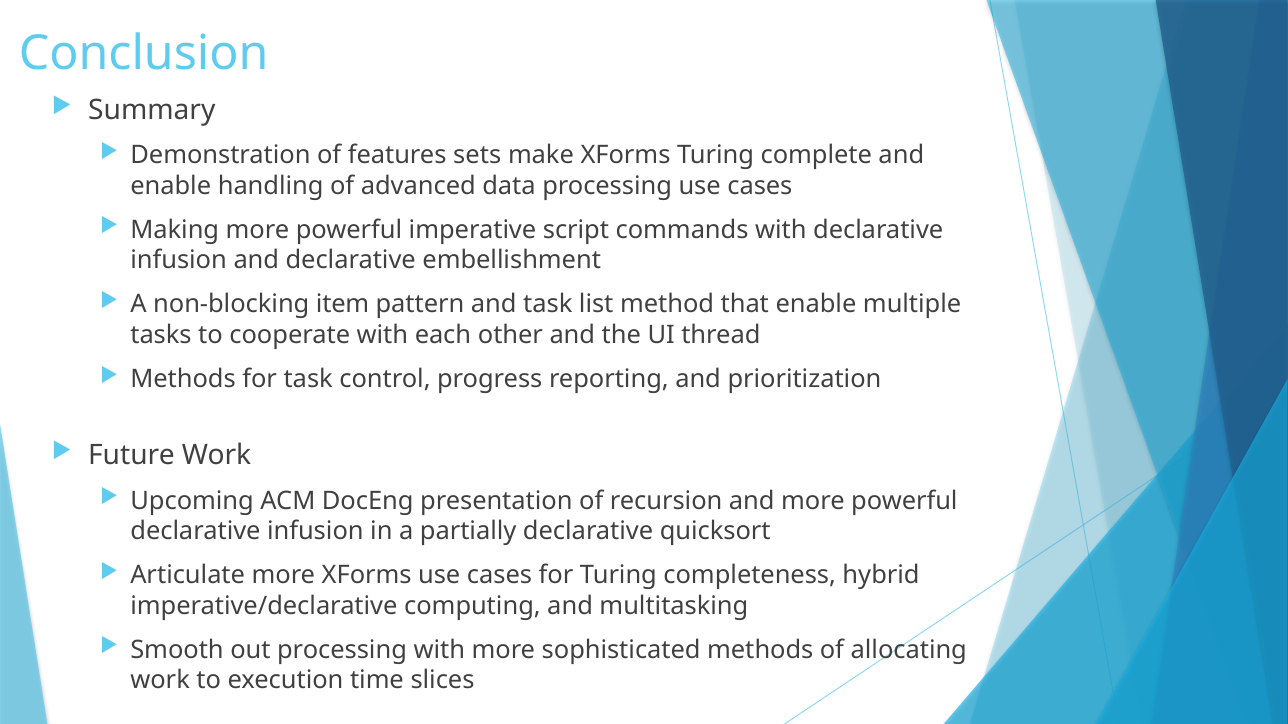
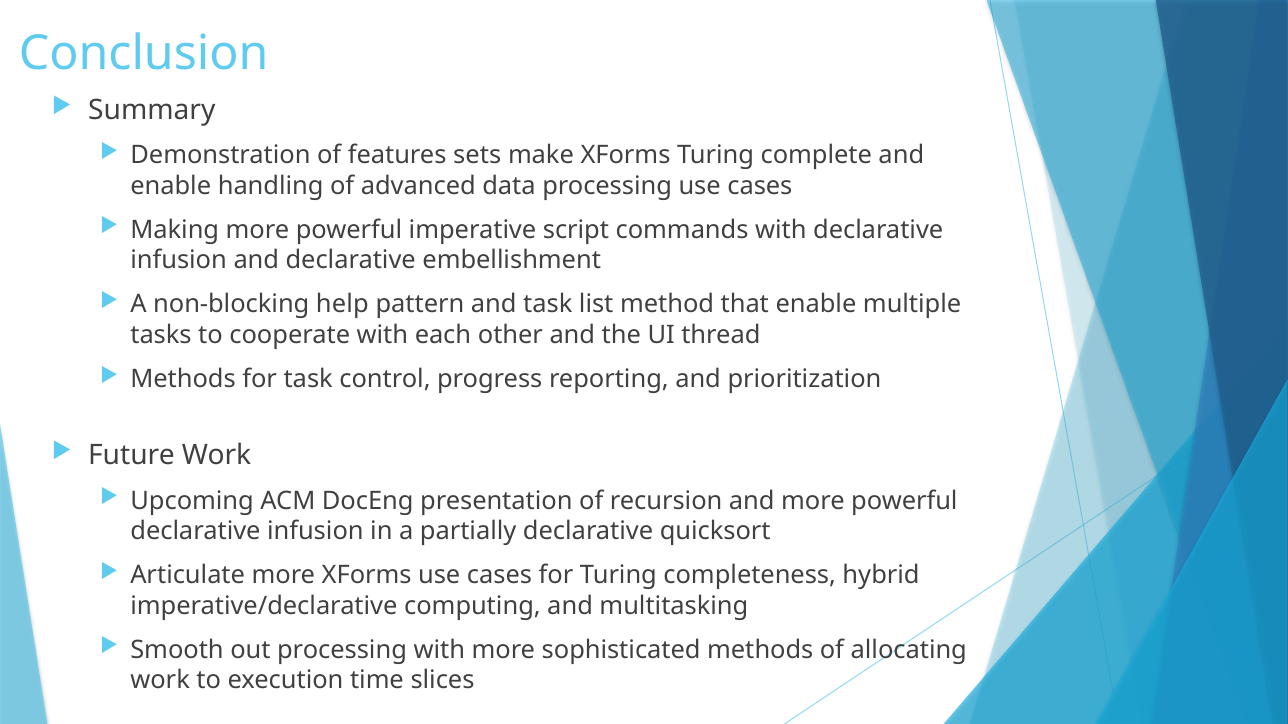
item: item -> help
